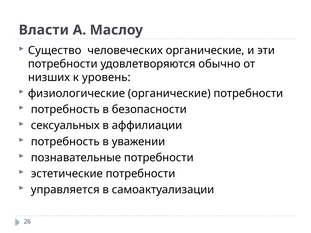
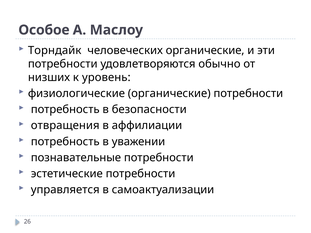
Власти: Власти -> Особое
Существо: Существо -> Торндайк
сексуальных: сексуальных -> отвращения
